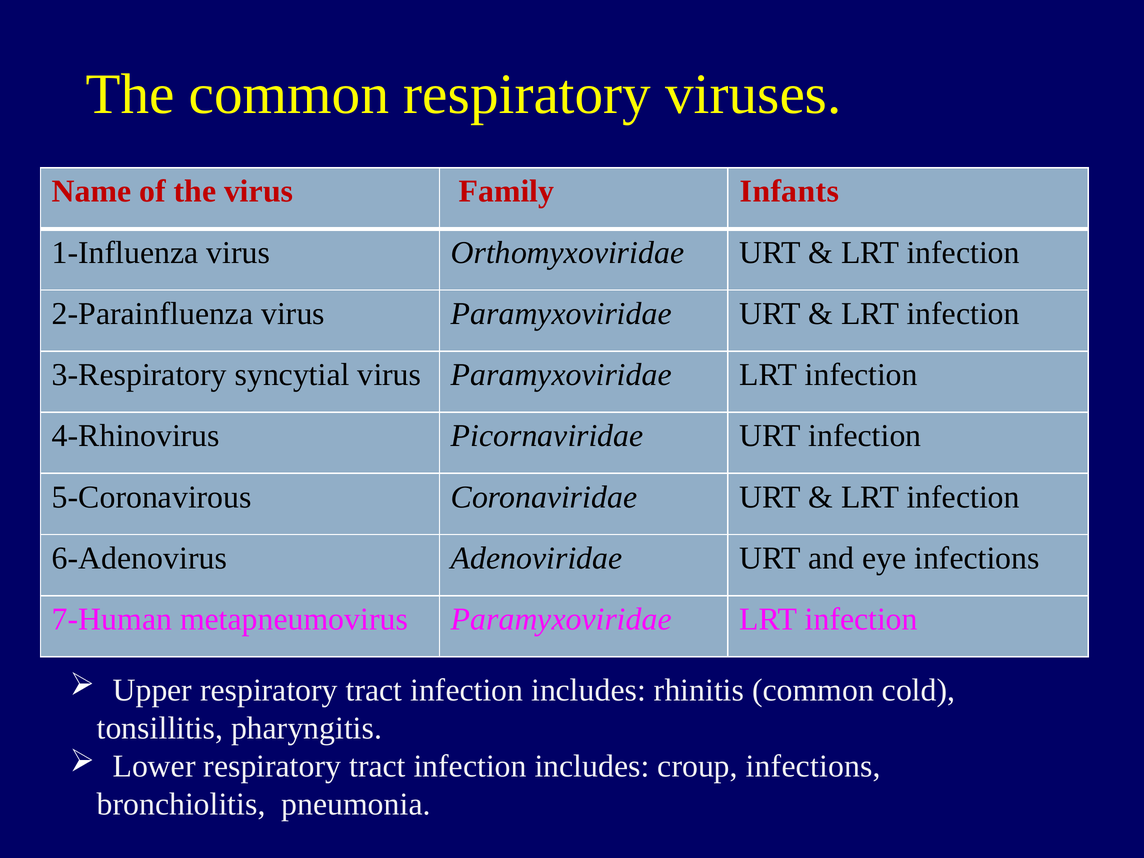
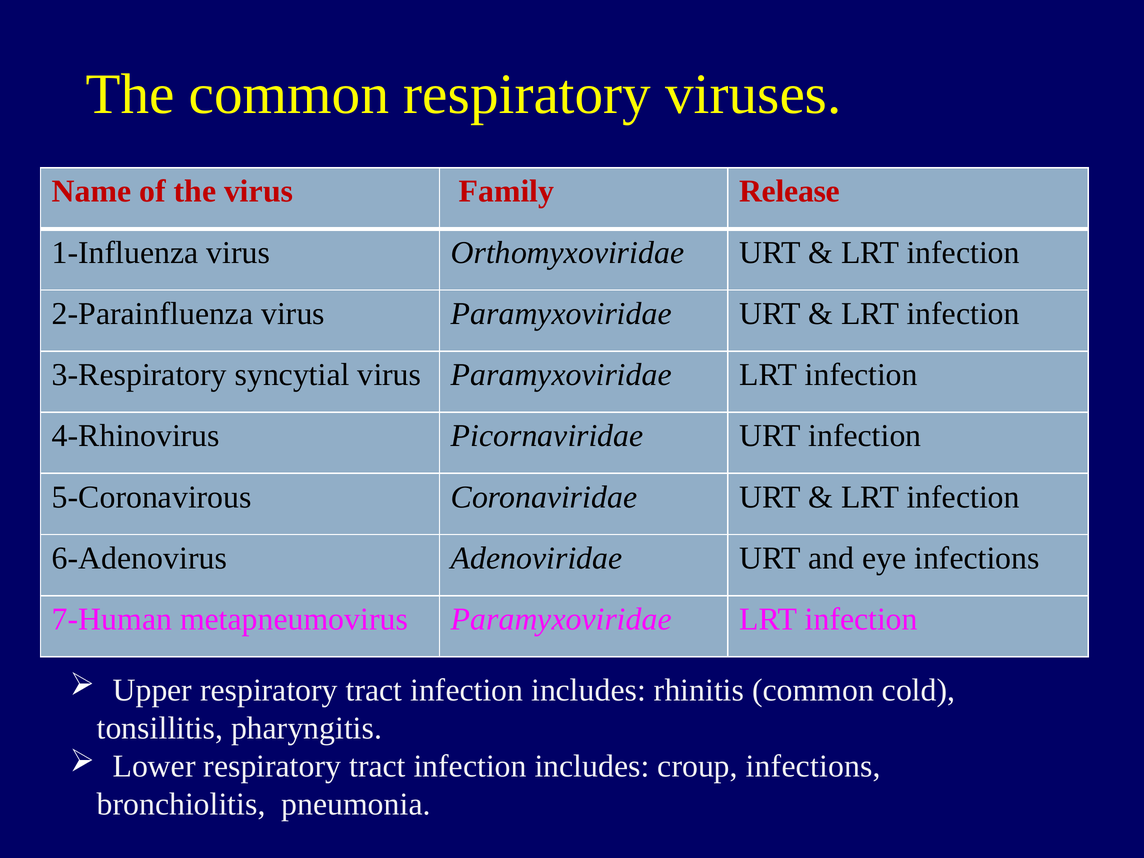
Infants: Infants -> Release
